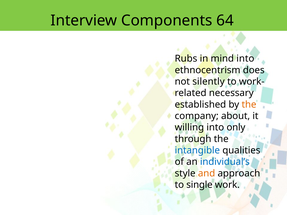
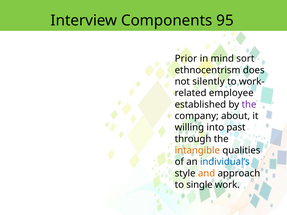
64: 64 -> 95
Rubs: Rubs -> Prior
mind into: into -> sort
necessary: necessary -> employee
the at (249, 105) colour: orange -> purple
only: only -> past
intangible colour: blue -> orange
